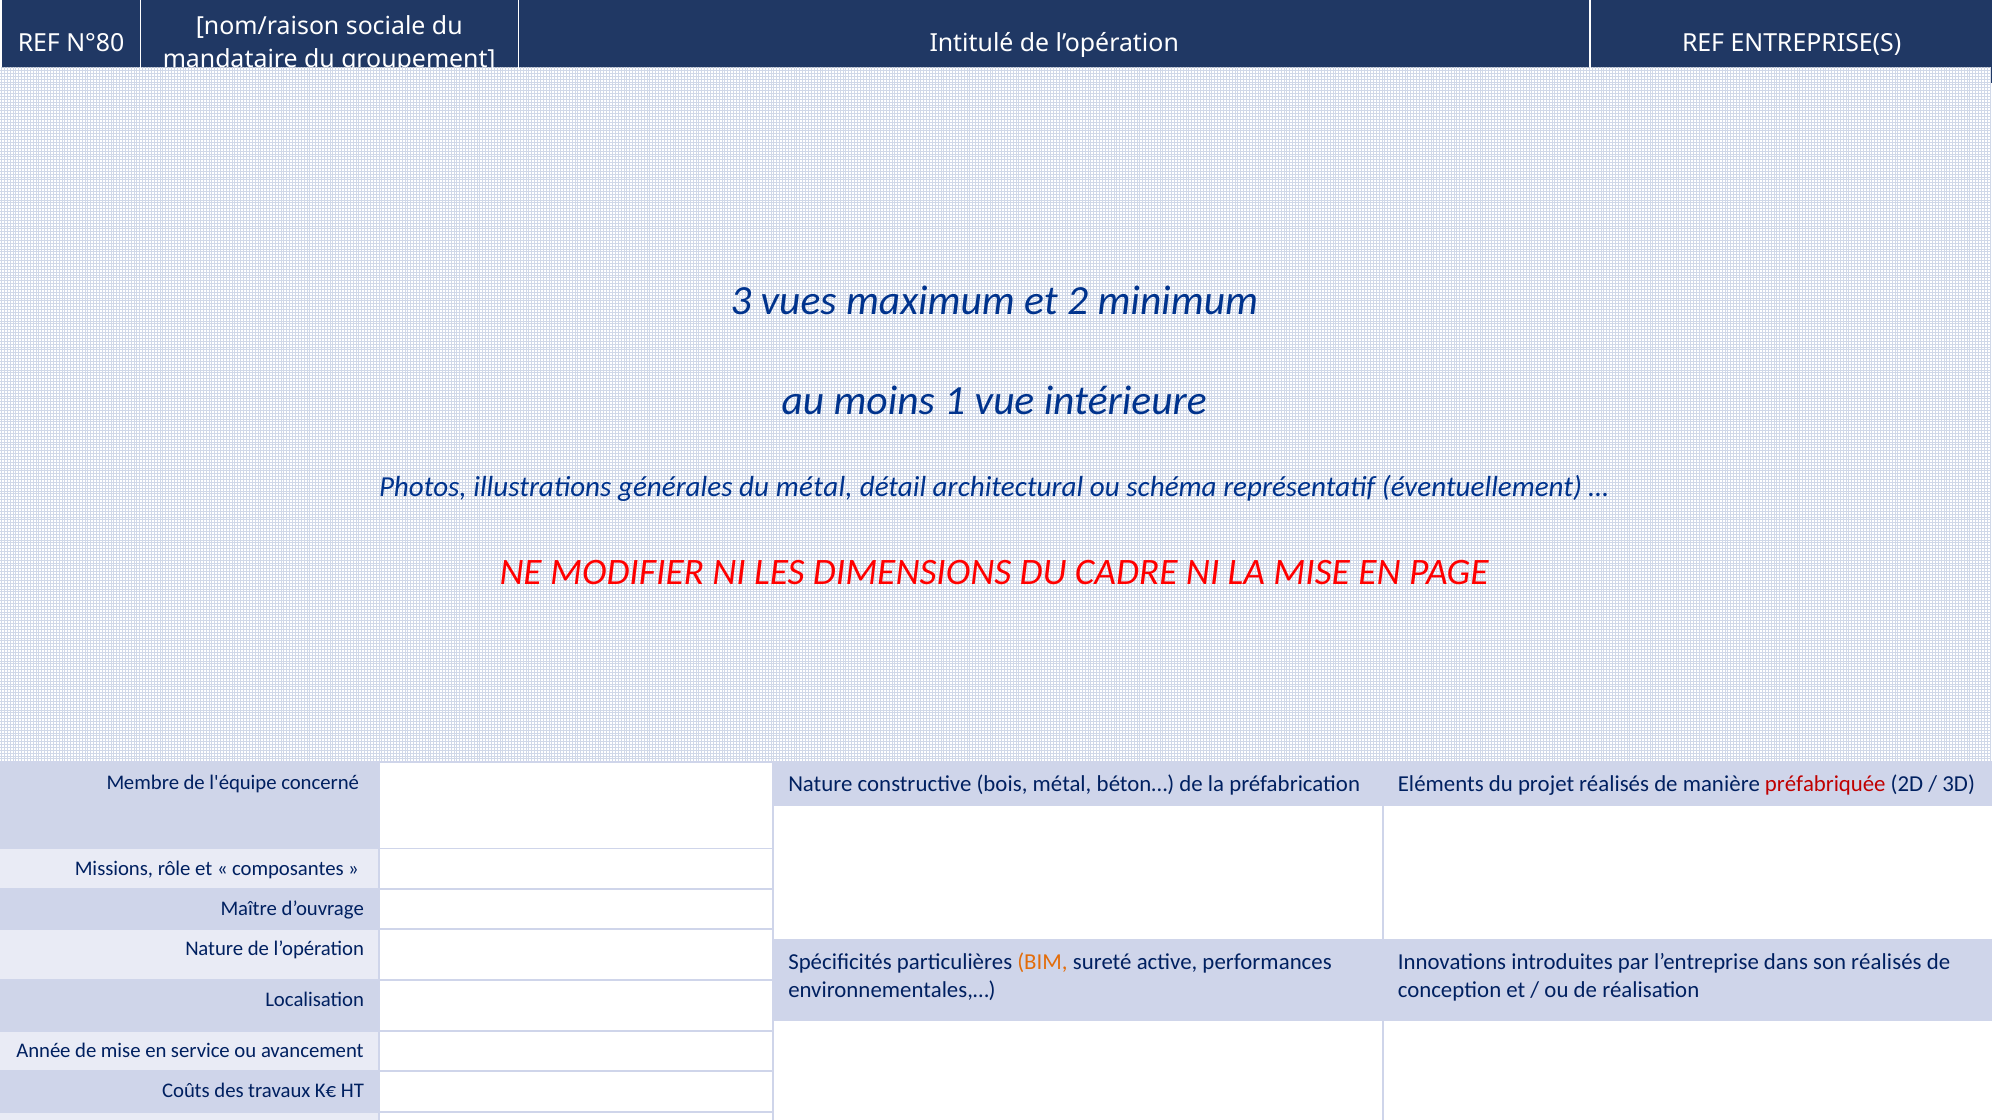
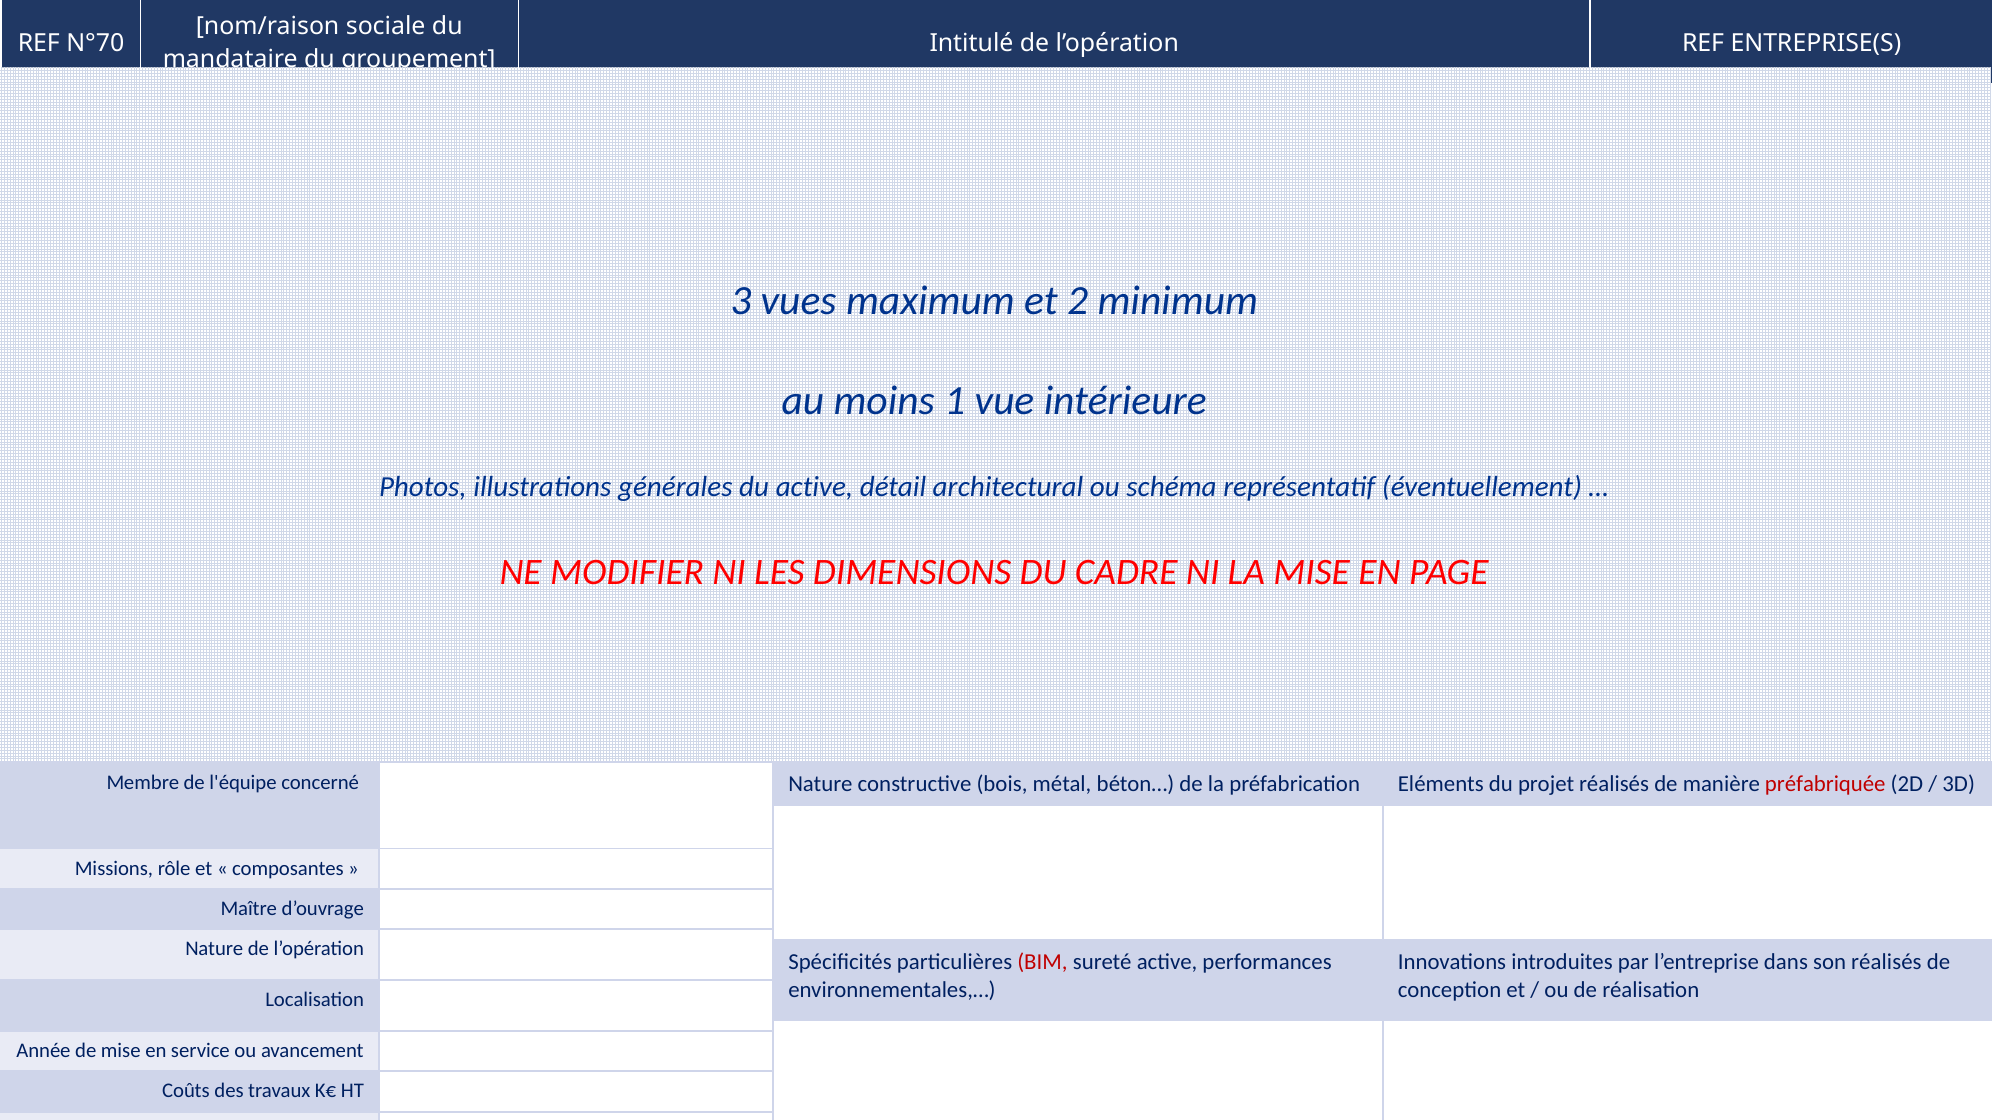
N°80: N°80 -> N°70
du métal: métal -> active
BIM colour: orange -> red
